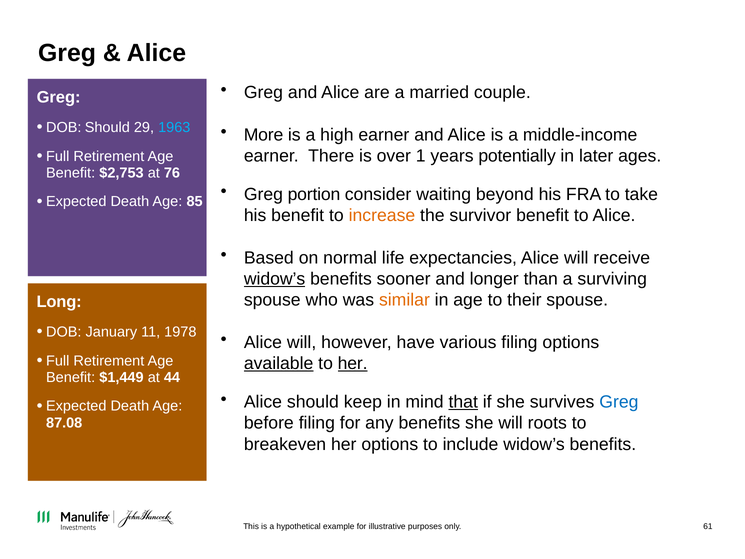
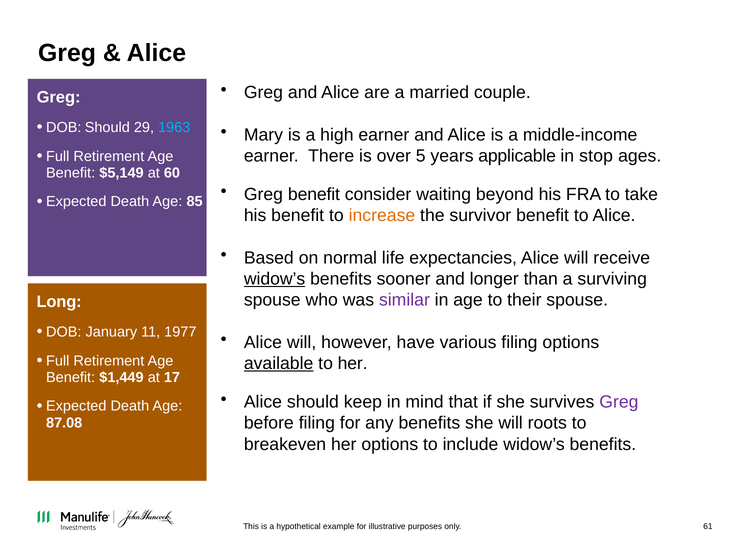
More: More -> Mary
1: 1 -> 5
potentially: potentially -> applicable
later: later -> stop
$2,753: $2,753 -> $5,149
76: 76 -> 60
Greg portion: portion -> benefit
similar colour: orange -> purple
1978: 1978 -> 1977
her at (353, 363) underline: present -> none
44: 44 -> 17
that underline: present -> none
Greg at (619, 402) colour: blue -> purple
